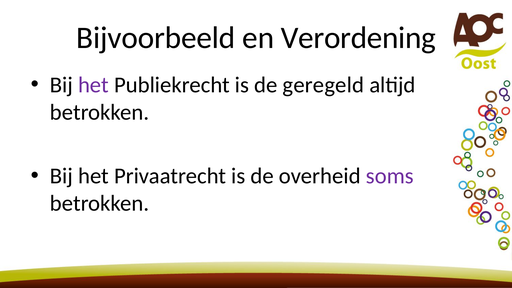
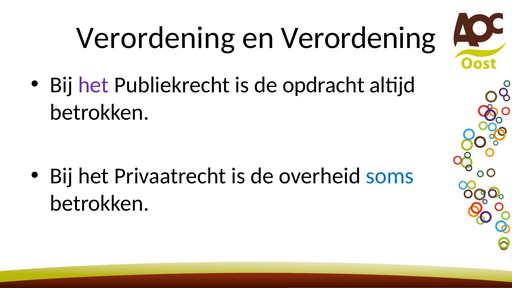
Bijvoorbeeld at (156, 38): Bijvoorbeeld -> Verordening
geregeld: geregeld -> opdracht
soms colour: purple -> blue
